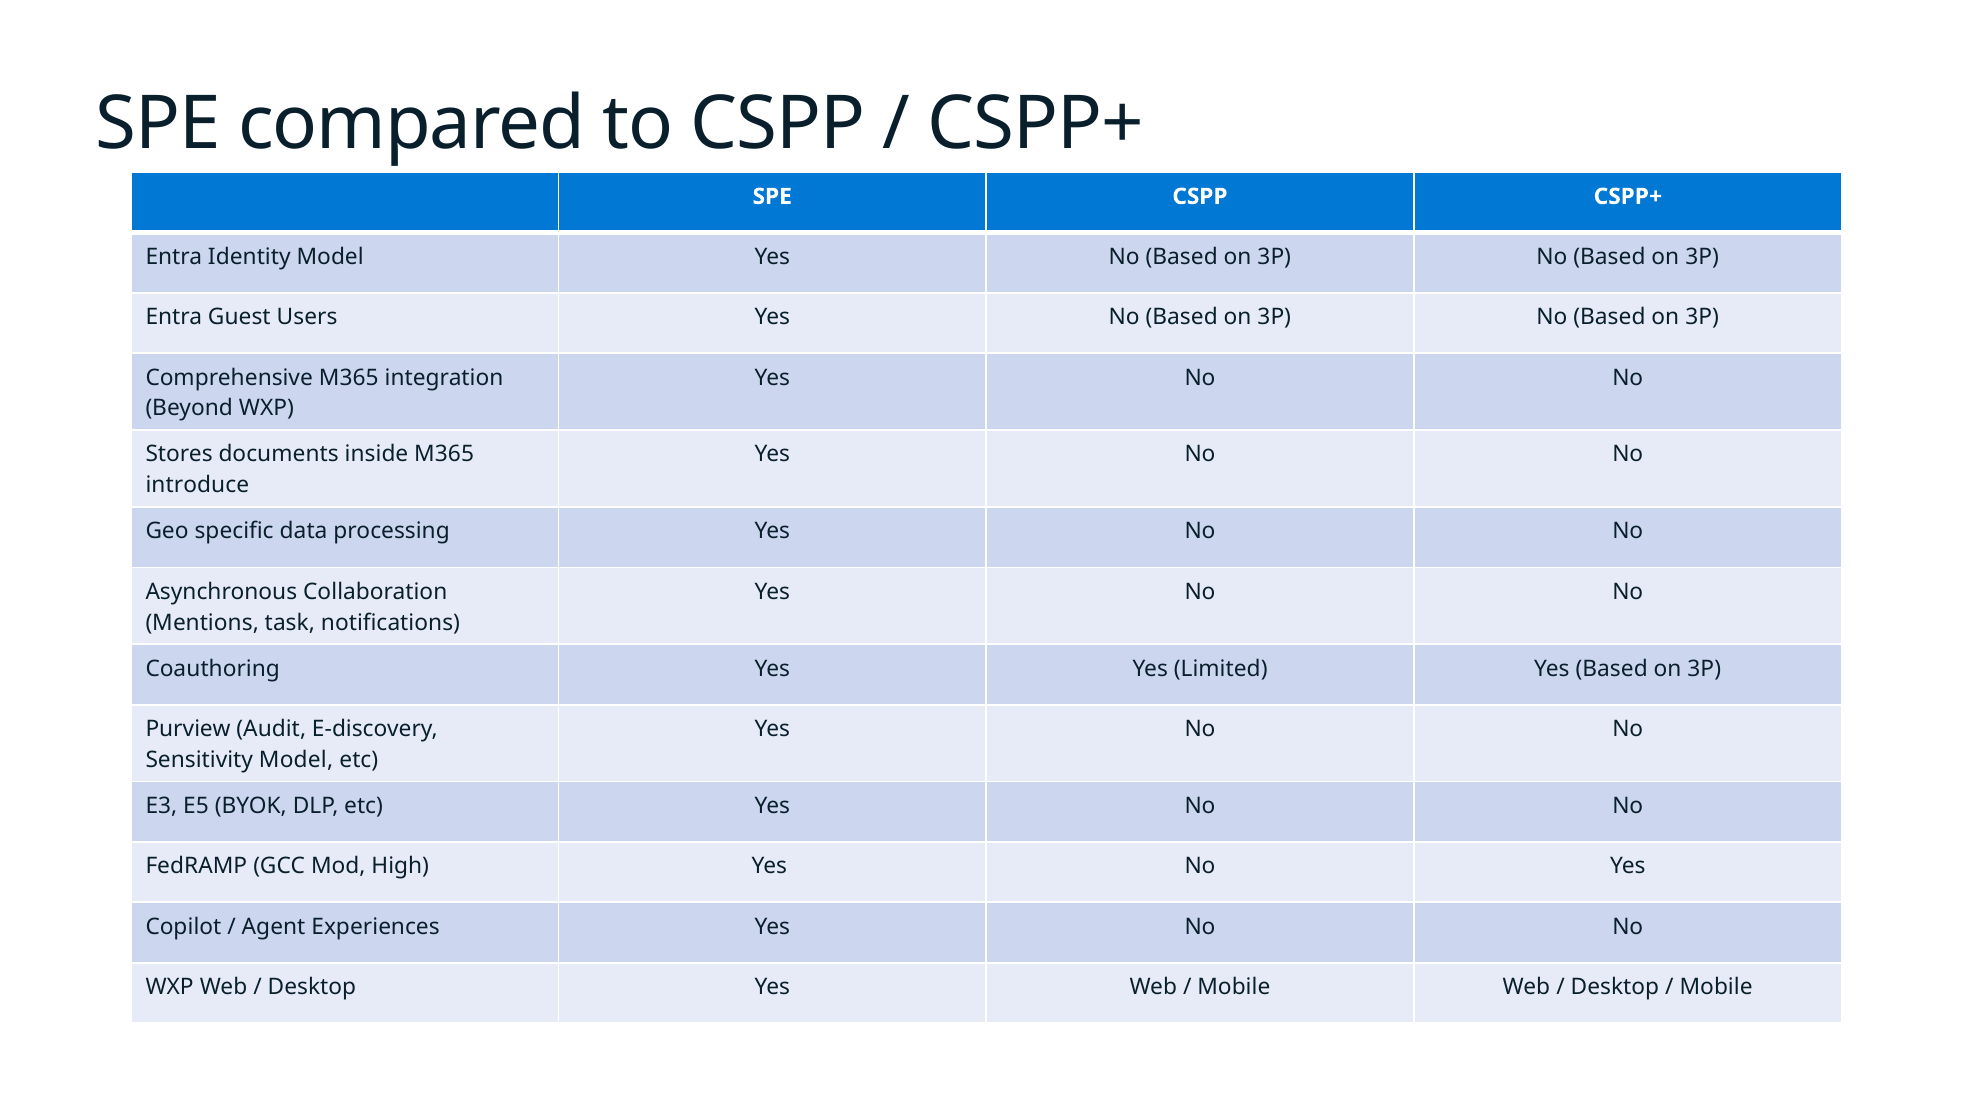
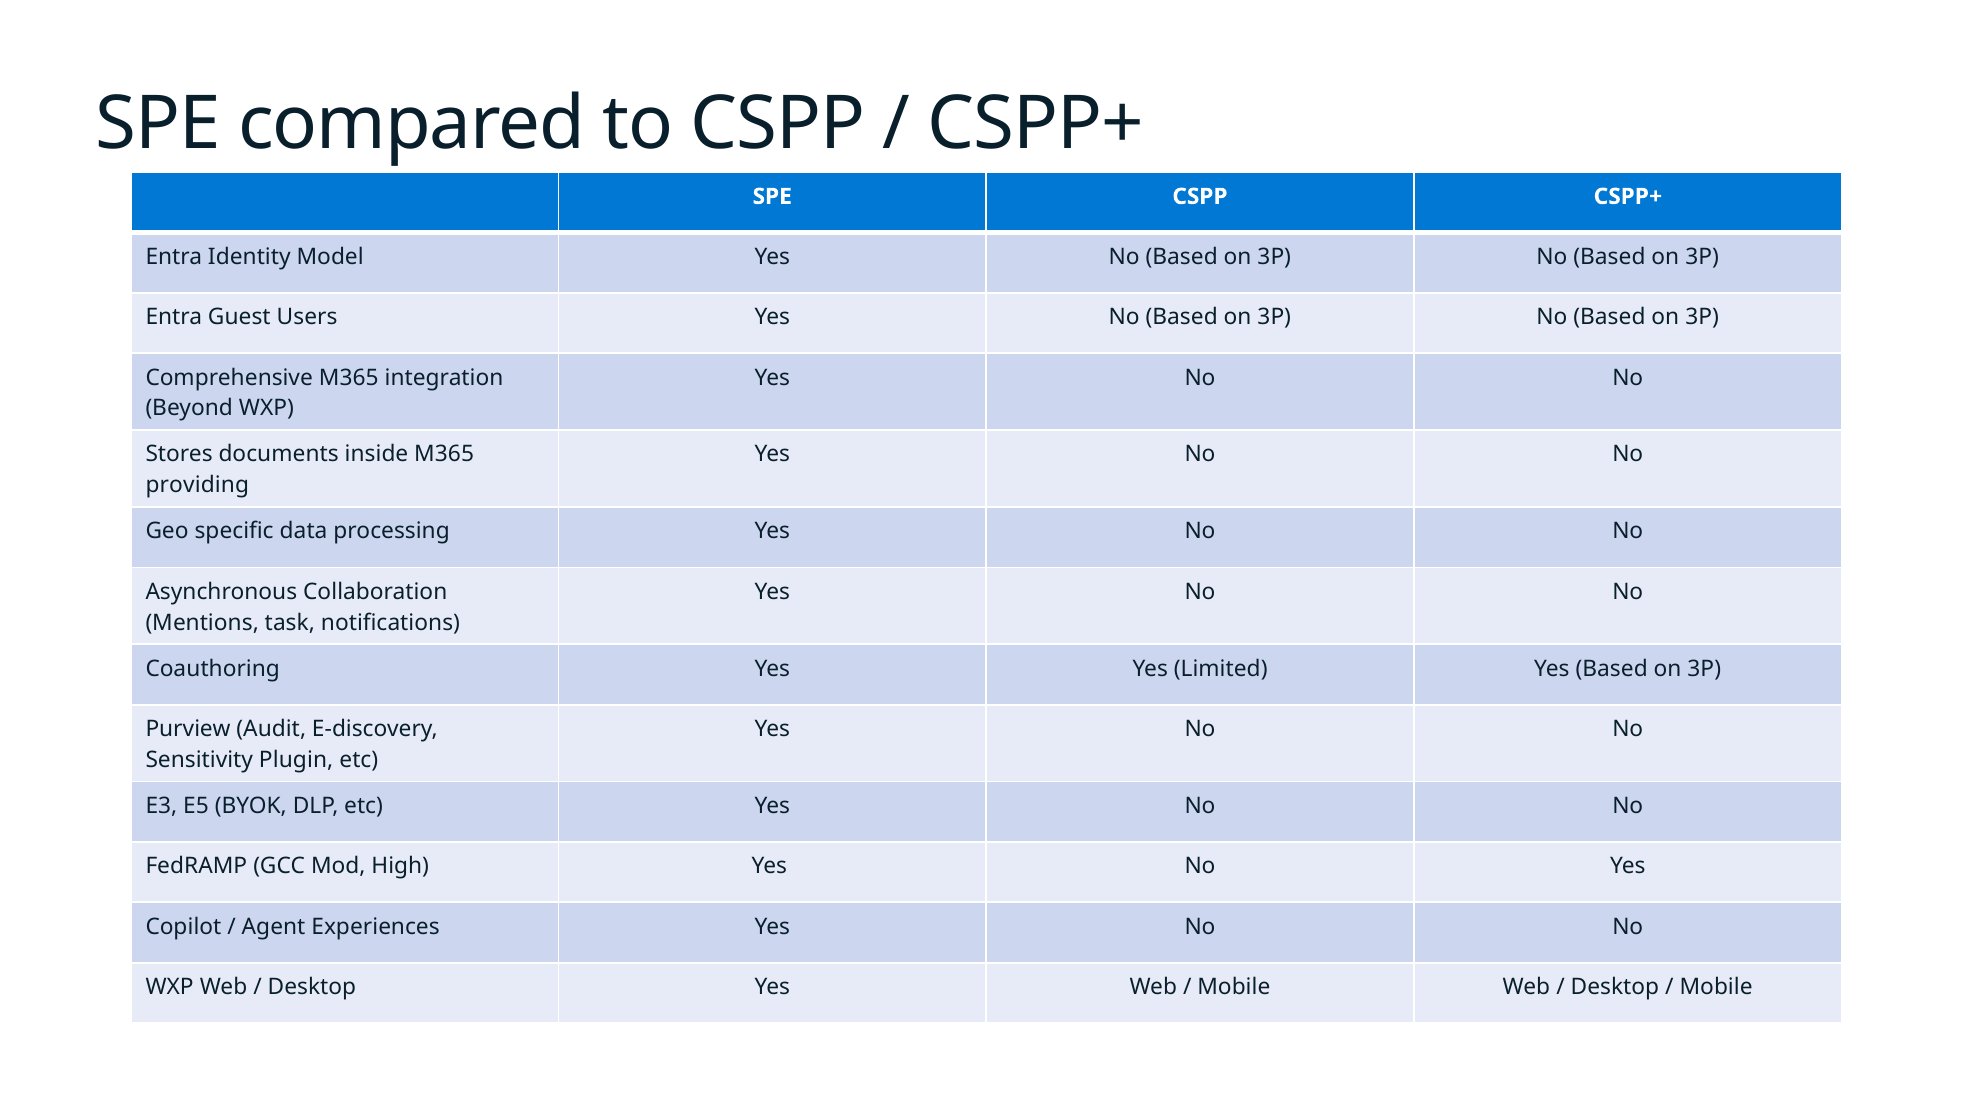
introduce: introduce -> providing
Sensitivity Model: Model -> Plugin
